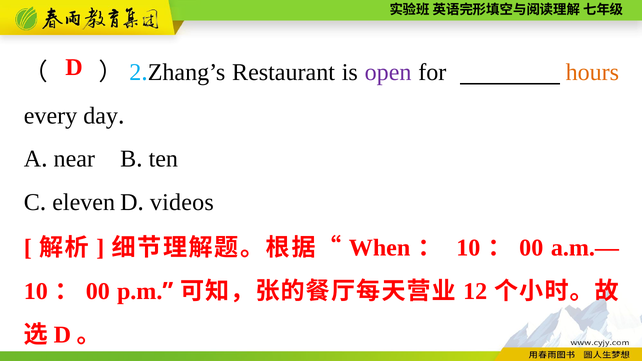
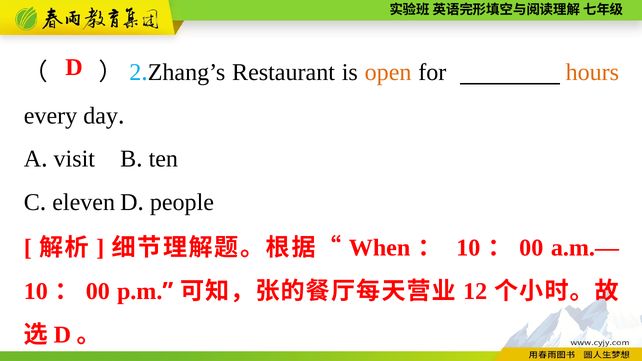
open colour: purple -> orange
near: near -> visit
videos: videos -> people
